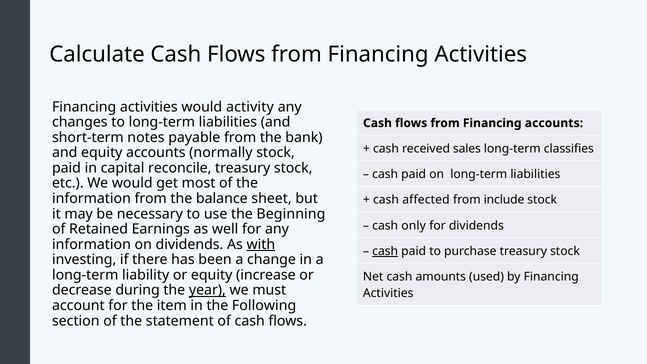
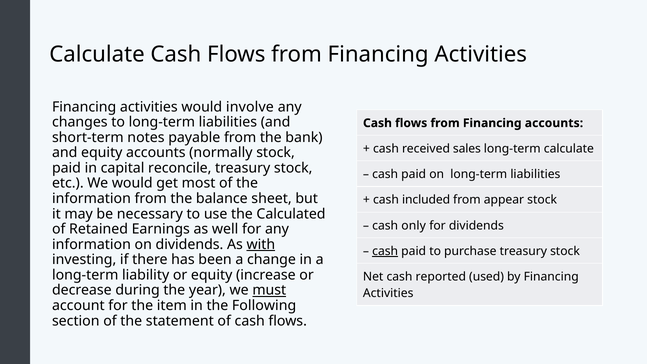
activity: activity -> involve
long-term classifies: classifies -> calculate
affected: affected -> included
include: include -> appear
Beginning: Beginning -> Calculated
amounts: amounts -> reported
year underline: present -> none
must underline: none -> present
